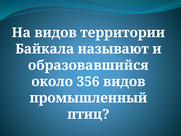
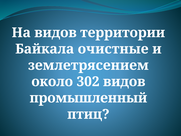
называют: называют -> очистные
образовавшийся: образовавшийся -> землетрясением
356: 356 -> 302
